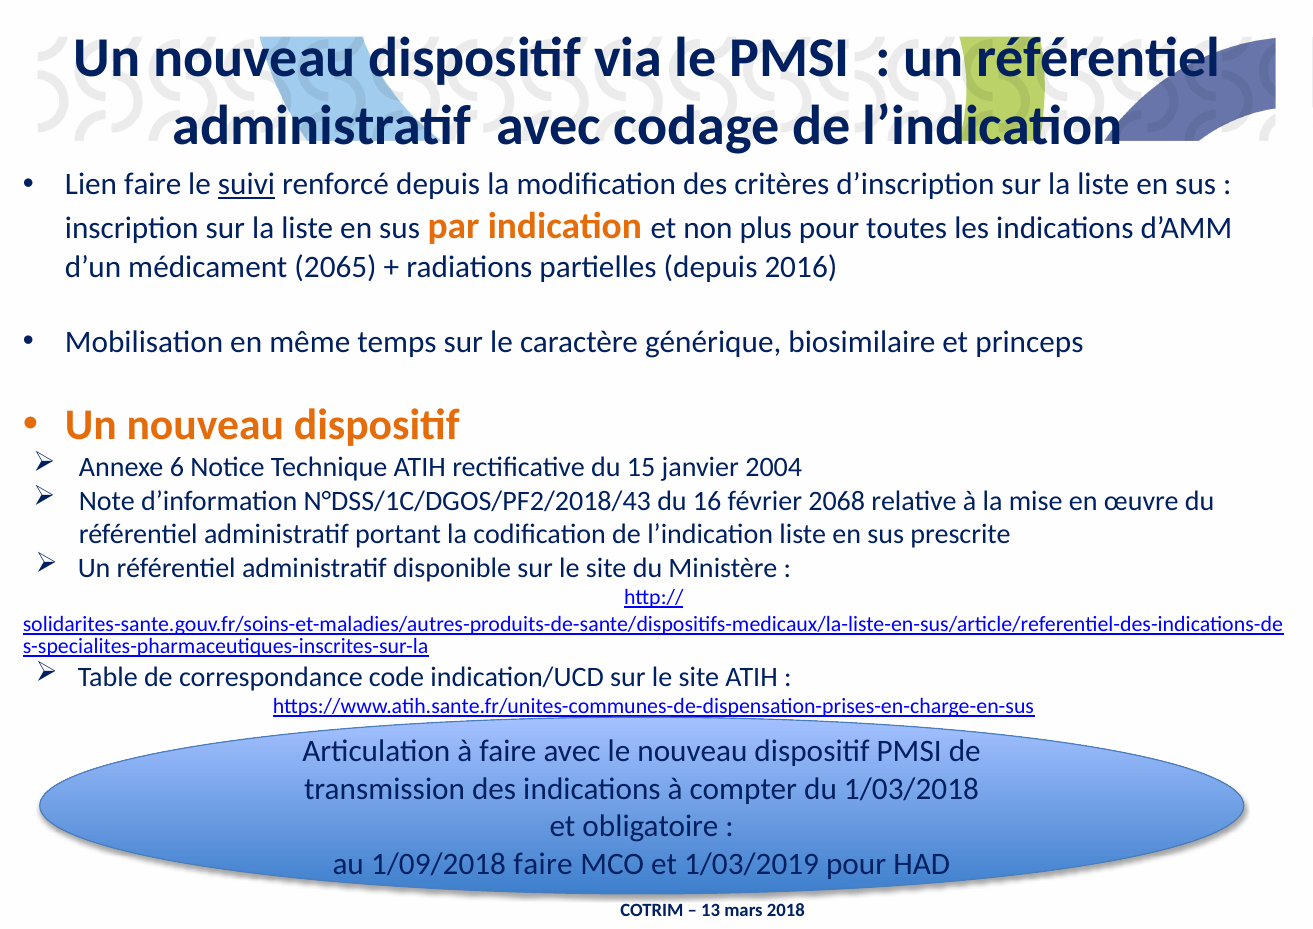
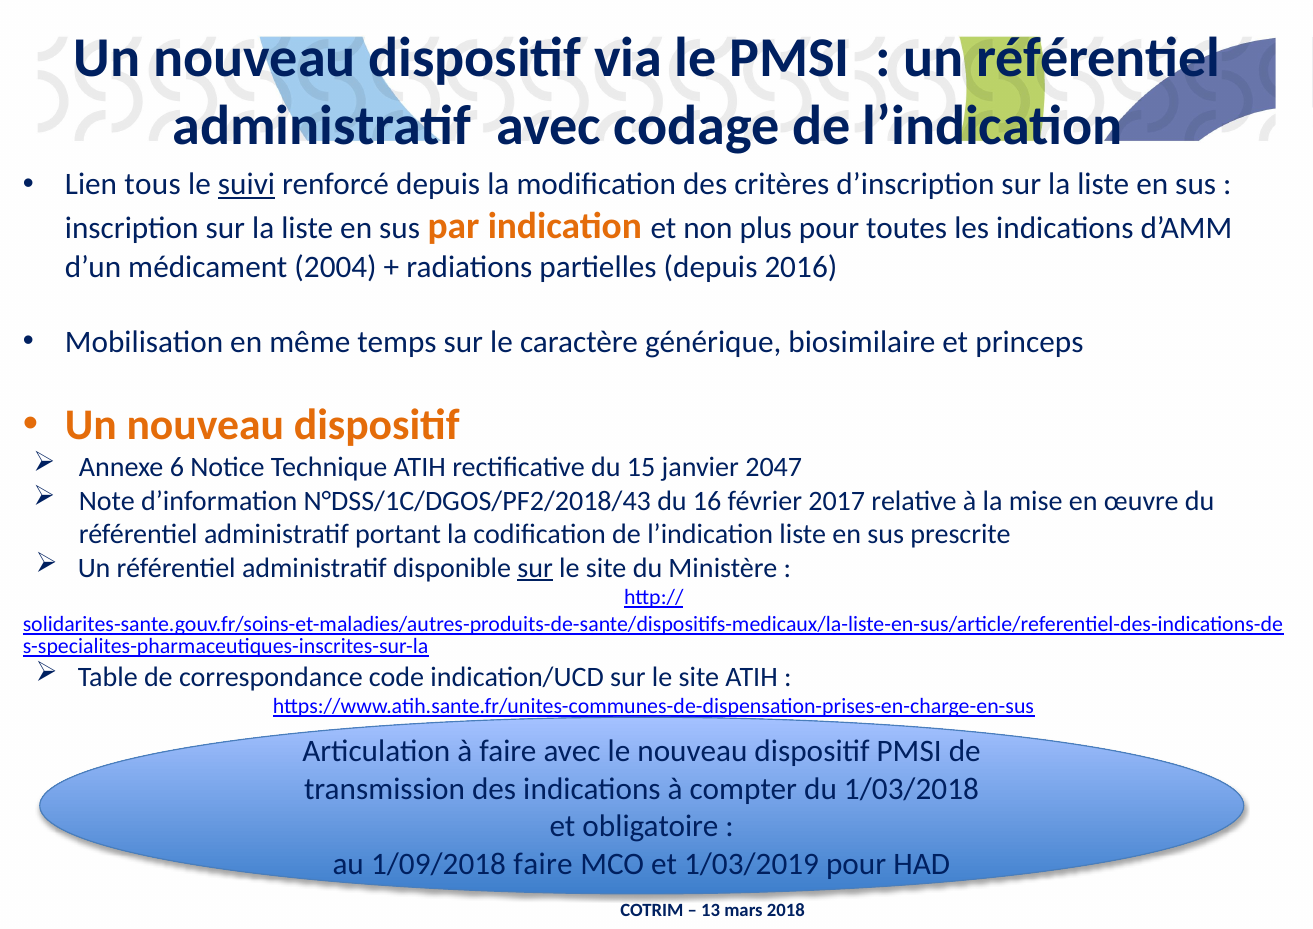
Lien faire: faire -> tous
2065: 2065 -> 2004
2004: 2004 -> 2047
2068: 2068 -> 2017
sur at (535, 568) underline: none -> present
